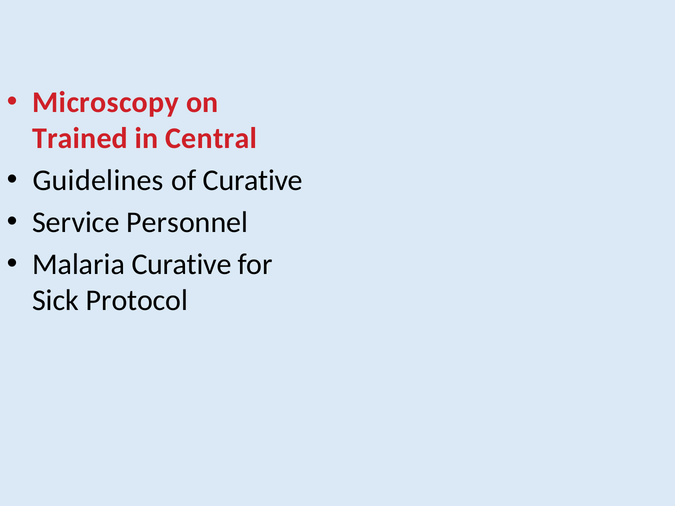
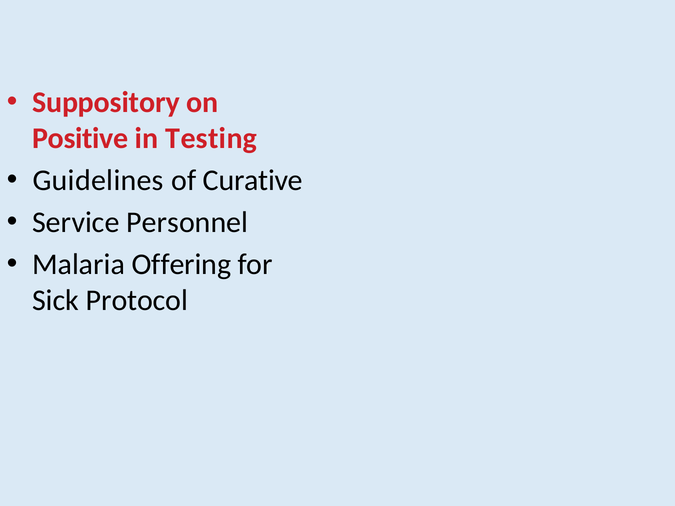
Microscopy: Microscopy -> Suppository
Trained: Trained -> Positive
Central: Central -> Testing
Malaria Curative: Curative -> Offering
